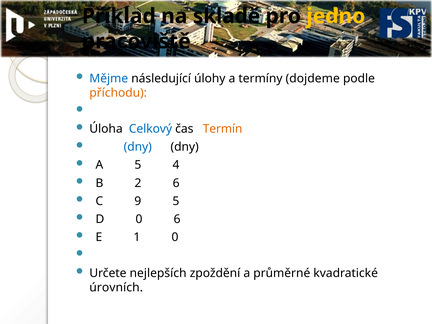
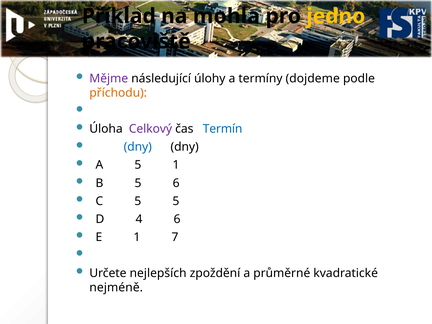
skladě: skladě -> mohla
Mějme colour: blue -> purple
Celkový colour: blue -> purple
Termín colour: orange -> blue
5 4: 4 -> 1
B 2: 2 -> 5
C 9: 9 -> 5
D 0: 0 -> 4
1 0: 0 -> 7
úrovních: úrovních -> nejméně
